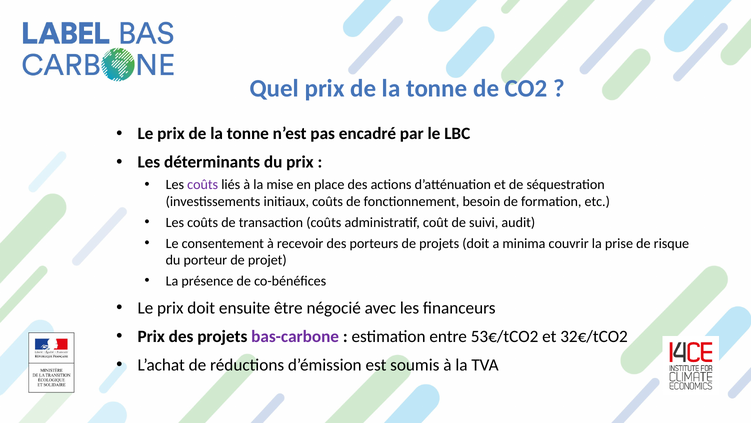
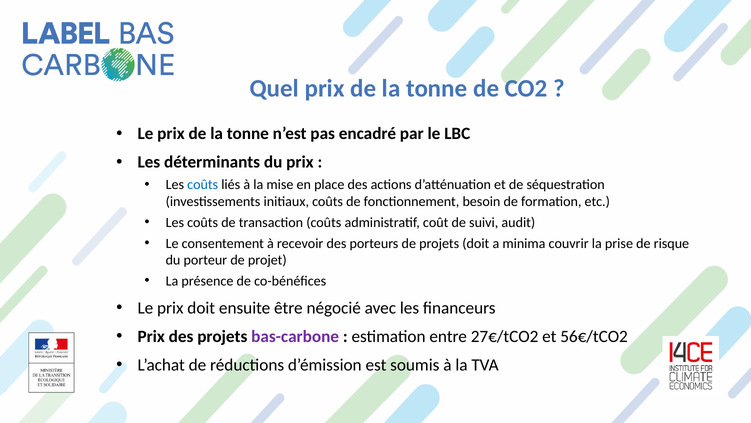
coûts at (203, 185) colour: purple -> blue
53€/tCO2: 53€/tCO2 -> 27€/tCO2
32€/tCO2: 32€/tCO2 -> 56€/tCO2
